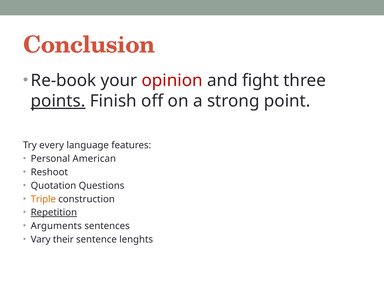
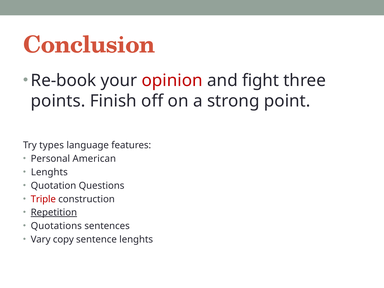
points underline: present -> none
every: every -> types
Reshoot at (49, 172): Reshoot -> Lenghts
Triple colour: orange -> red
Arguments: Arguments -> Quotations
their: their -> copy
